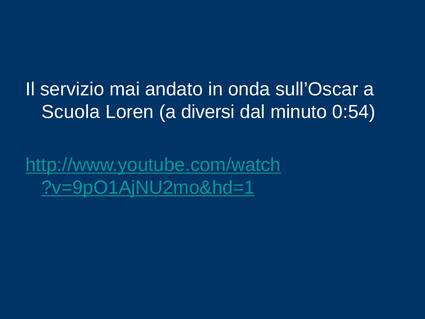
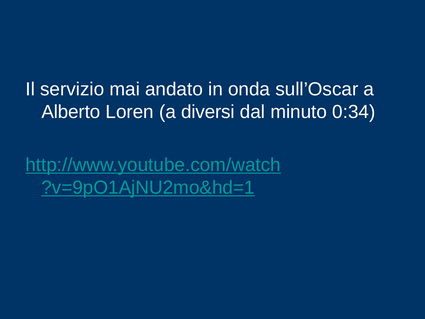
Scuola: Scuola -> Alberto
0:54: 0:54 -> 0:34
